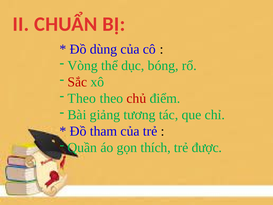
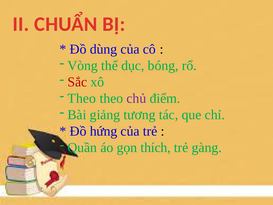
chủ colour: red -> purple
tham: tham -> hứng
được: được -> gàng
